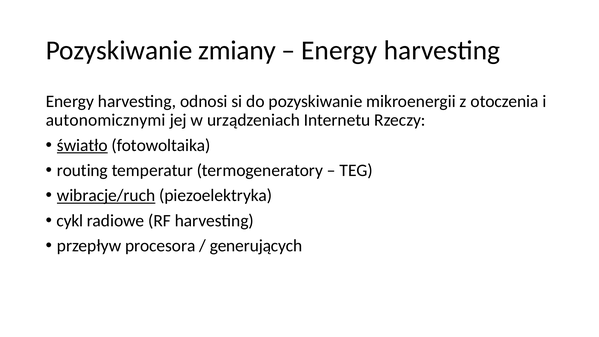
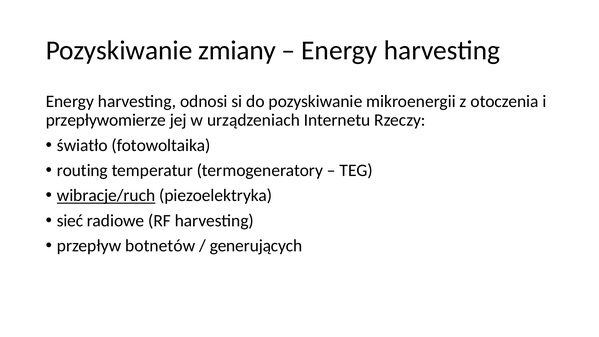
autonomicznymi: autonomicznymi -> przepływomierze
światło underline: present -> none
cykl: cykl -> sieć
procesora: procesora -> botnetów
